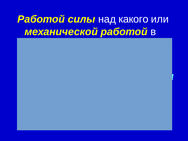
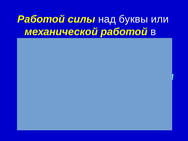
какого: какого -> буквы
